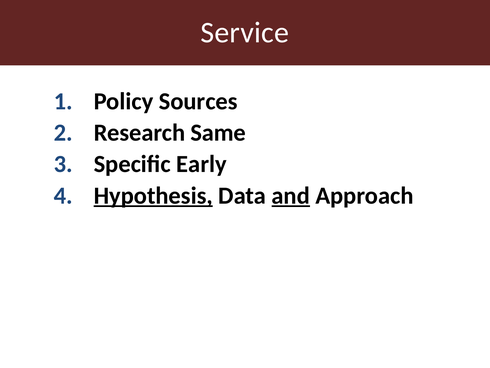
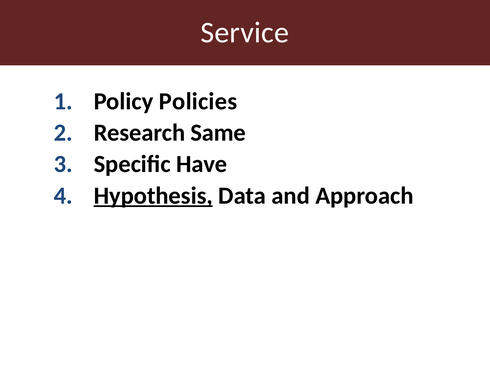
Sources: Sources -> Policies
Early: Early -> Have
and underline: present -> none
